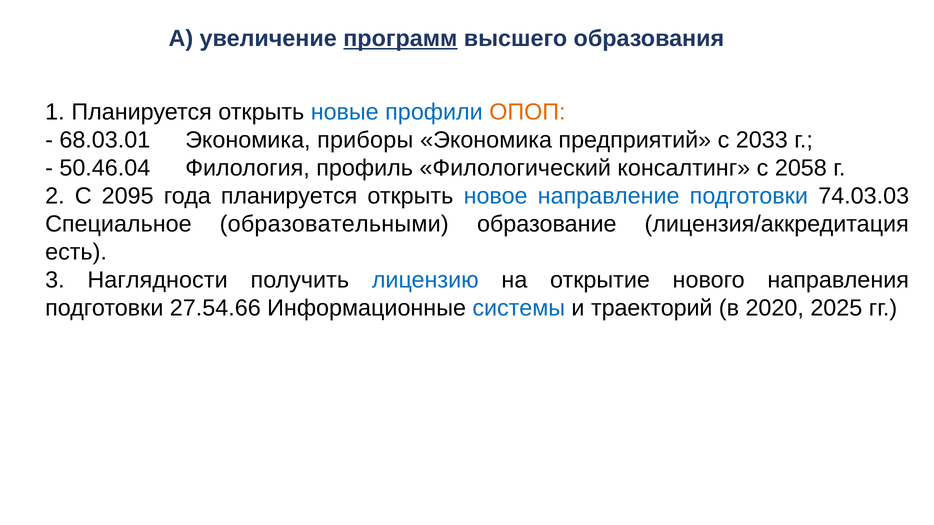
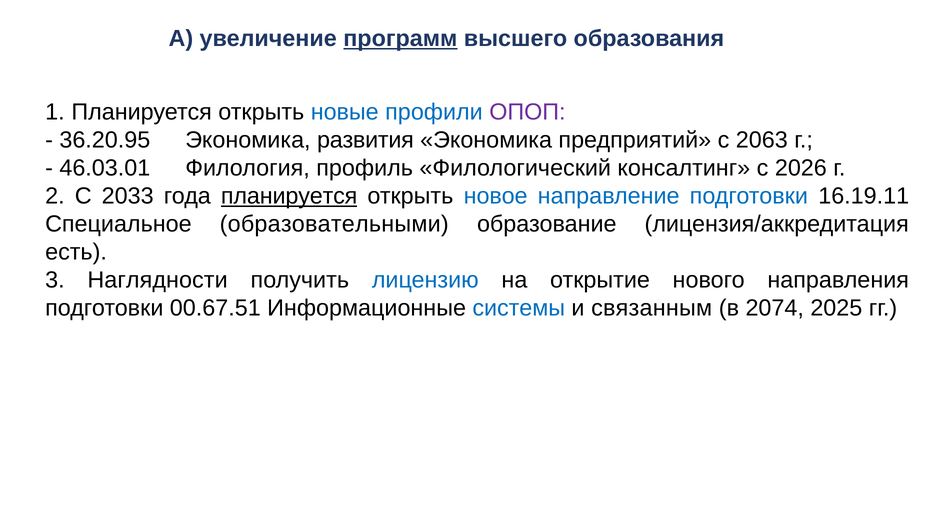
ОПОП colour: orange -> purple
68.03.01: 68.03.01 -> 36.20.95
приборы: приборы -> развития
2033: 2033 -> 2063
50.46.04: 50.46.04 -> 46.03.01
2058: 2058 -> 2026
2095: 2095 -> 2033
планируется at (289, 196) underline: none -> present
74.03.03: 74.03.03 -> 16.19.11
27.54.66: 27.54.66 -> 00.67.51
траекторий: траекторий -> связанным
2020: 2020 -> 2074
